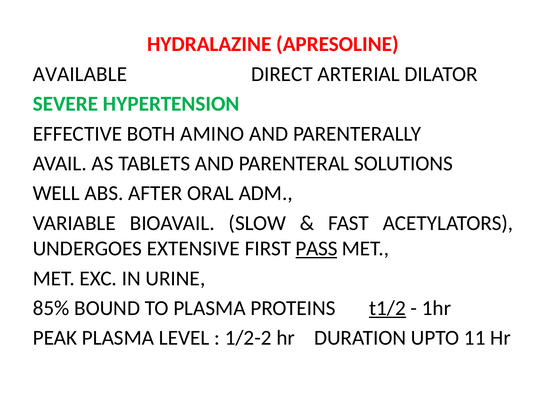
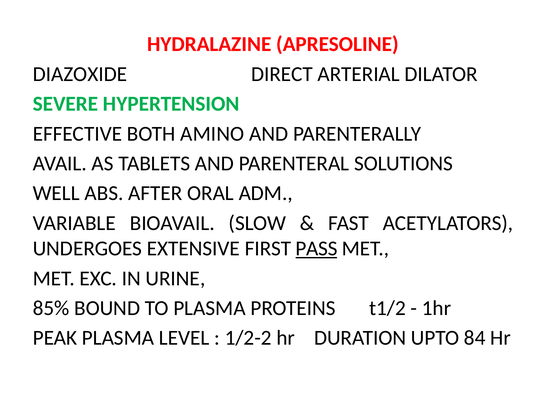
AVAILABLE: AVAILABLE -> DIAZOXIDE
t1/2 underline: present -> none
11: 11 -> 84
